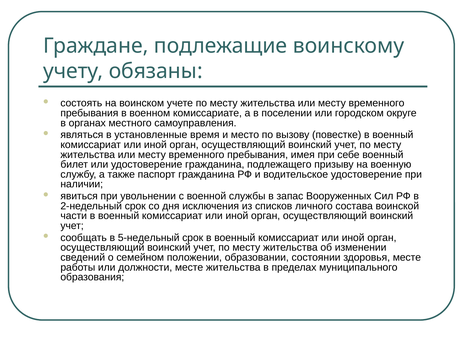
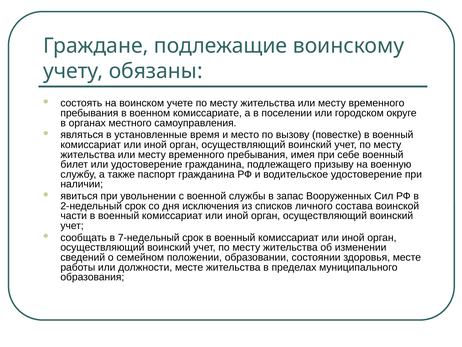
5-недельный: 5-недельный -> 7-недельный
